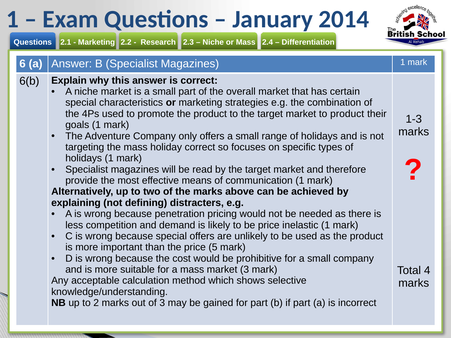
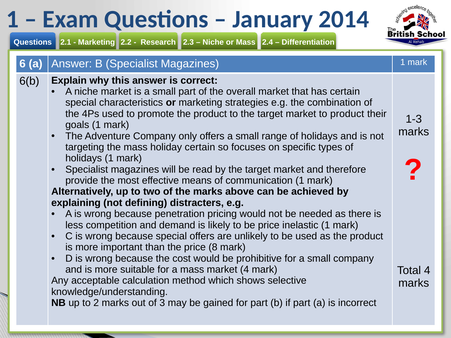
holiday correct: correct -> certain
5: 5 -> 8
market 3: 3 -> 4
